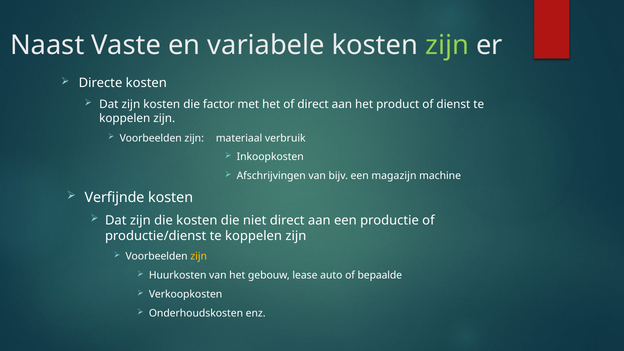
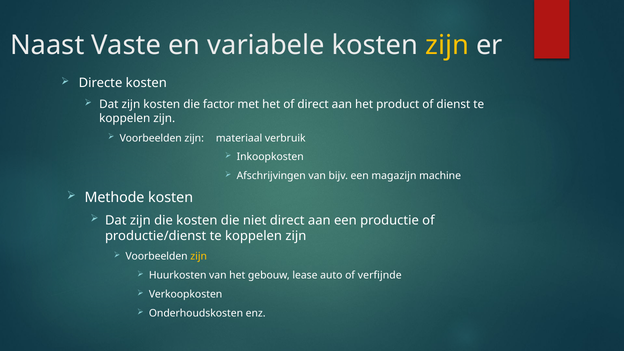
zijn at (447, 45) colour: light green -> yellow
Verfijnde: Verfijnde -> Methode
bepaalde: bepaalde -> verfijnde
